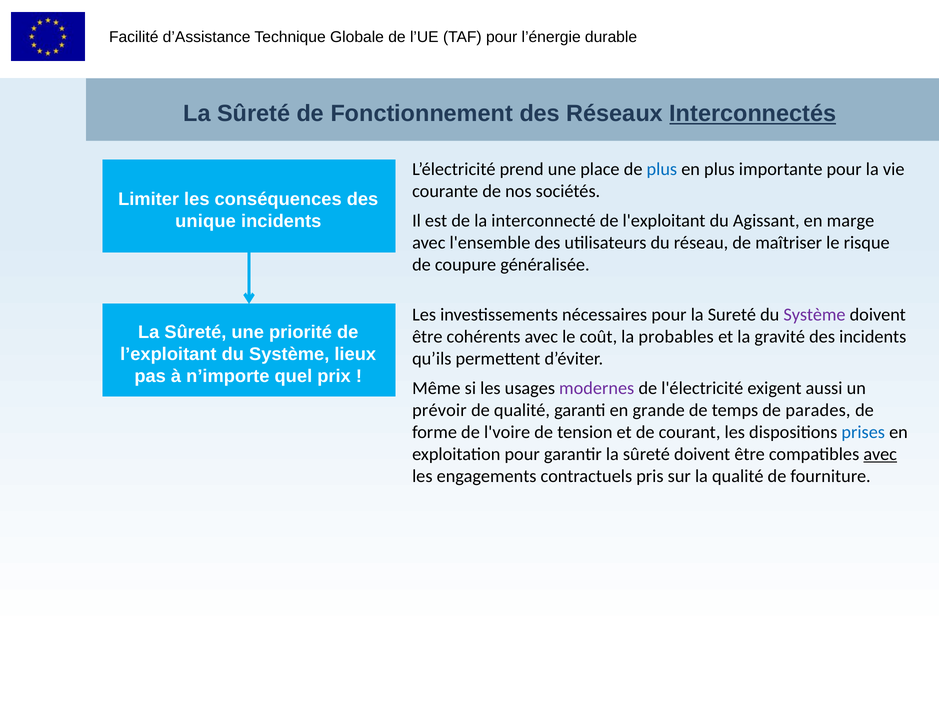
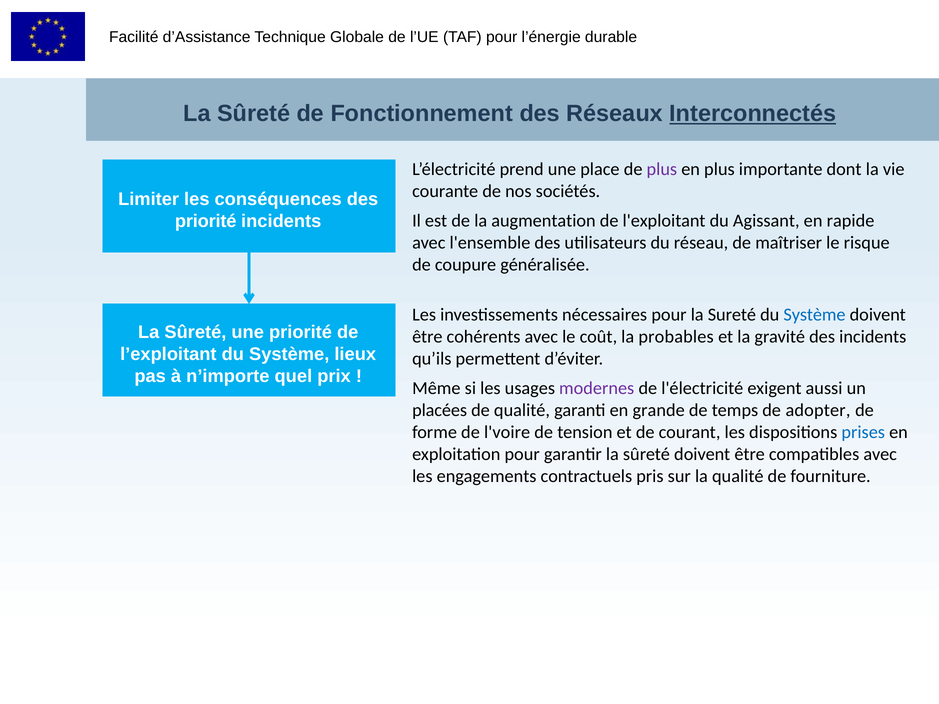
plus at (662, 169) colour: blue -> purple
importante pour: pour -> dont
unique at (206, 221): unique -> priorité
interconnecté: interconnecté -> augmentation
marge: marge -> rapide
Système at (815, 315) colour: purple -> blue
prévoir: prévoir -> placées
parades: parades -> adopter
avec at (880, 454) underline: present -> none
